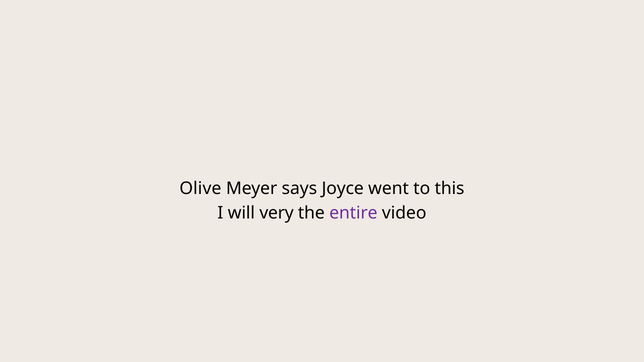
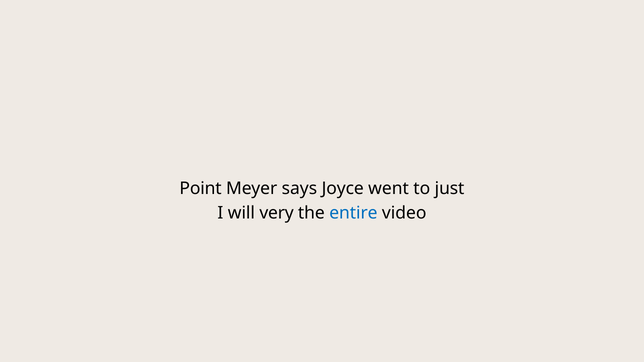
Olive: Olive -> Point
this: this -> just
entire colour: purple -> blue
